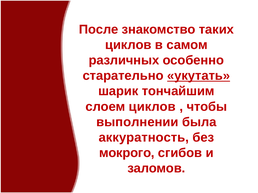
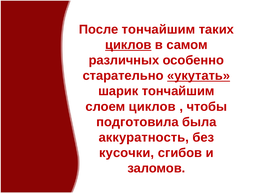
После знакомство: знакомство -> тончайшим
циклов at (128, 45) underline: none -> present
выполнении: выполнении -> подготовила
мокрого: мокрого -> кусочки
